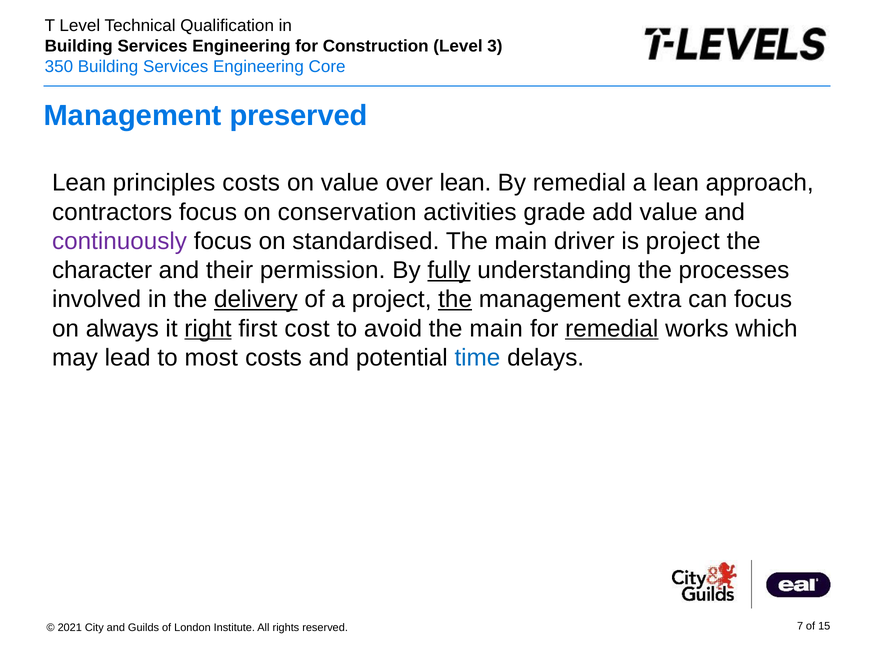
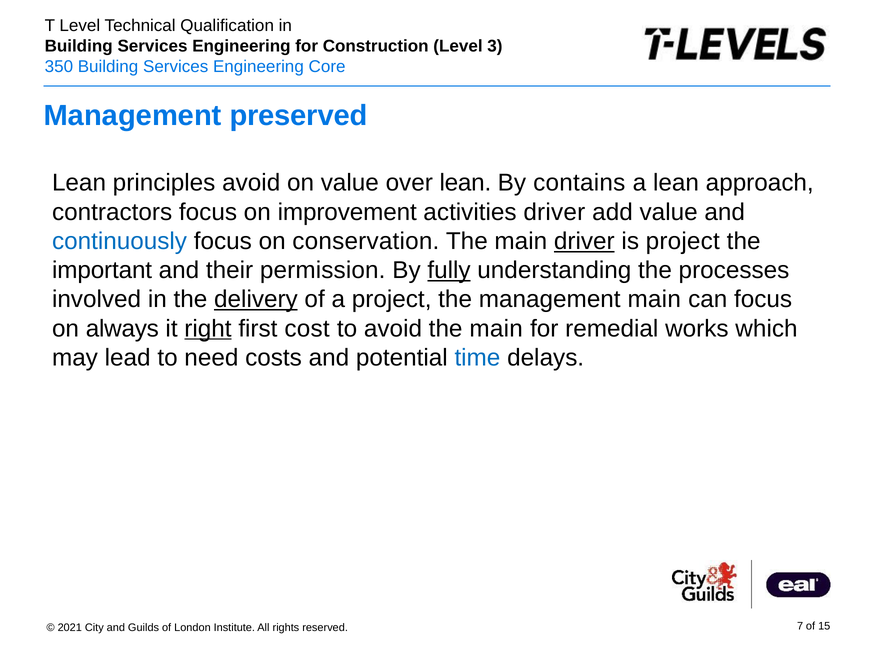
principles costs: costs -> avoid
By remedial: remedial -> contains
conservation: conservation -> improvement
activities grade: grade -> driver
continuously colour: purple -> blue
standardised: standardised -> conservation
driver at (584, 241) underline: none -> present
character: character -> important
the at (455, 300) underline: present -> none
management extra: extra -> main
remedial at (612, 329) underline: present -> none
most: most -> need
